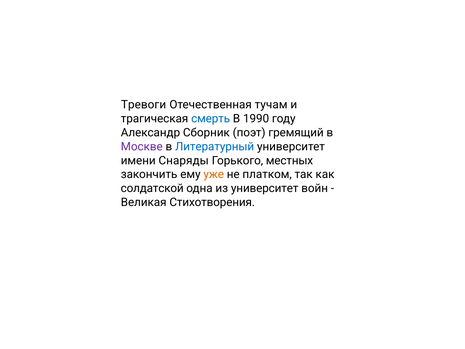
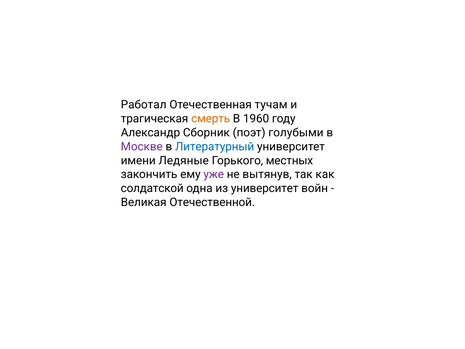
Тревоги: Тревоги -> Работал
смерть colour: blue -> orange
1990: 1990 -> 1960
гремящий: гремящий -> голубыми
Снаряды: Снаряды -> Ледяные
уже colour: orange -> purple
платком: платком -> вытянув
Стихотворения: Стихотворения -> Отечественной
